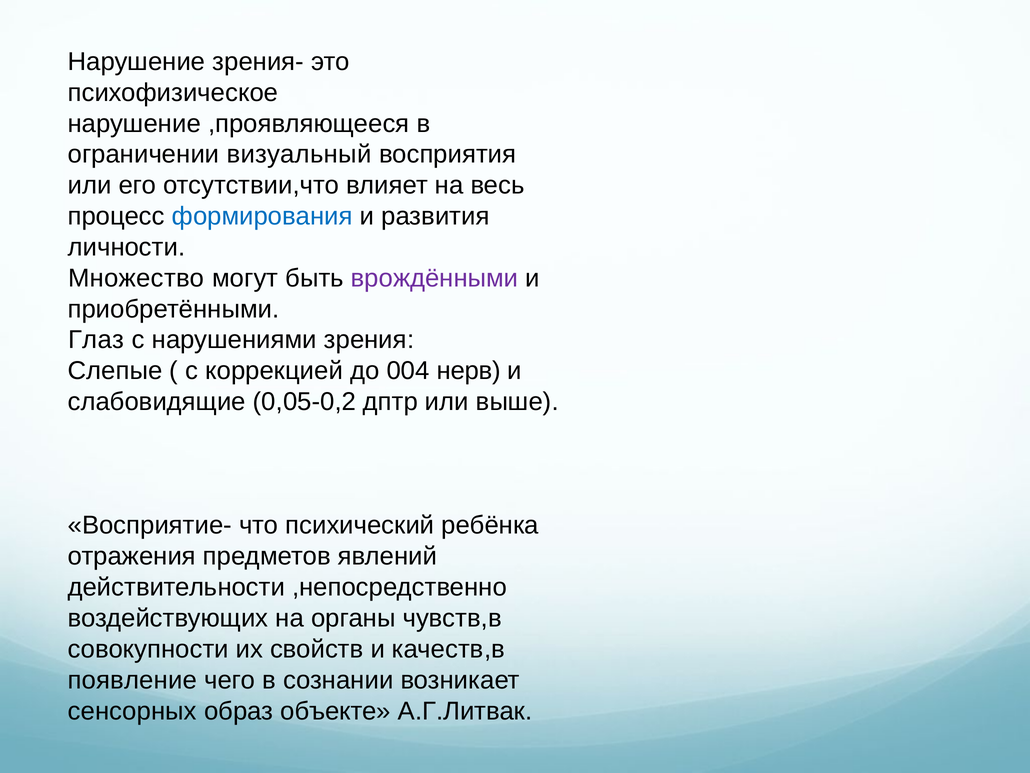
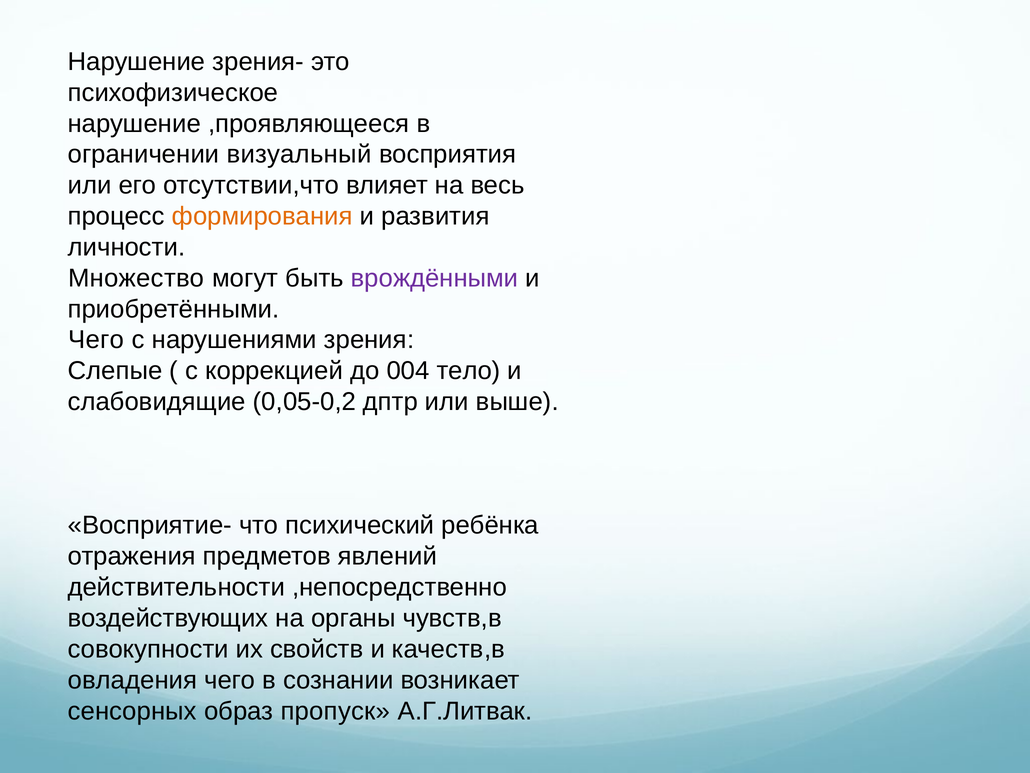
формирования colour: blue -> orange
Глаз at (96, 340): Глаз -> Чего
нерв: нерв -> тело
появление: появление -> овладения
объекте: объекте -> пропуск
